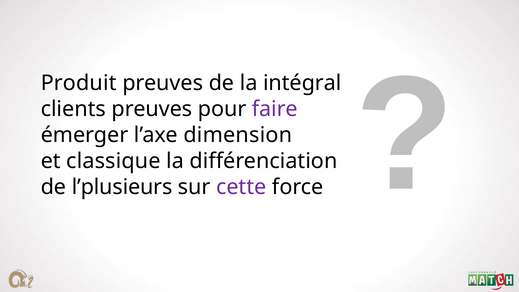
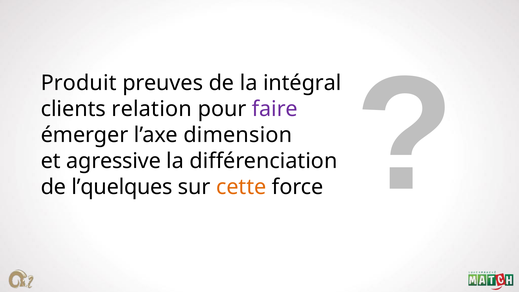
clients preuves: preuves -> relation
classique: classique -> agressive
l’plusieurs: l’plusieurs -> l’quelques
cette colour: purple -> orange
